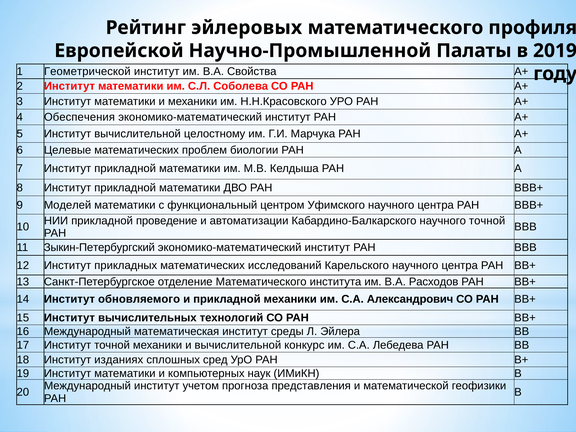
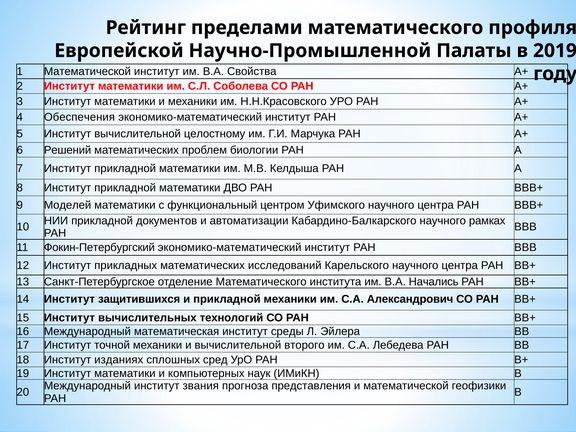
эйлеровых: эйлеровых -> пределами
1 Геометрической: Геометрической -> Математической
Целевые: Целевые -> Решений
проведение: проведение -> документов
научного точной: точной -> рамках
Зыкин-Петербургский: Зыкин-Петербургский -> Фокин-Петербургский
Расходов: Расходов -> Начались
обновляемого: обновляемого -> защитившихся
конкурс: конкурс -> второго
учетом: учетом -> звания
